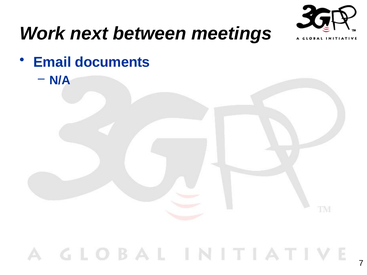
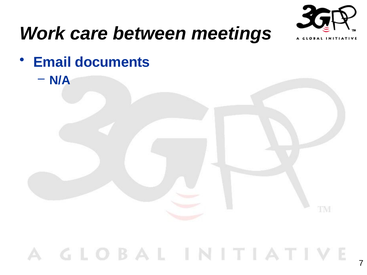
next: next -> care
